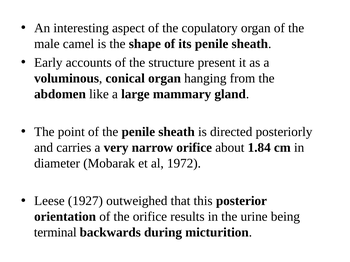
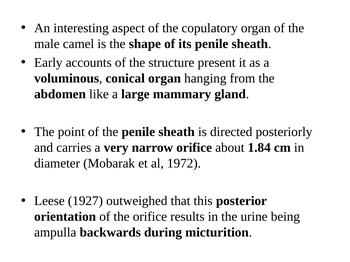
terminal: terminal -> ampulla
